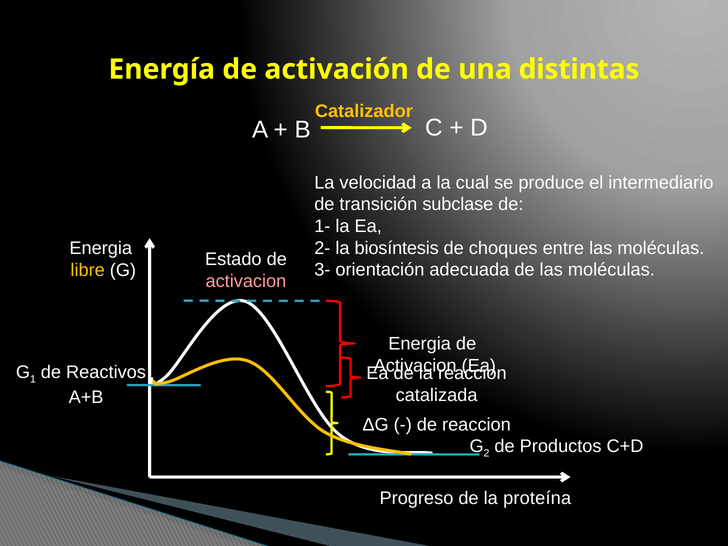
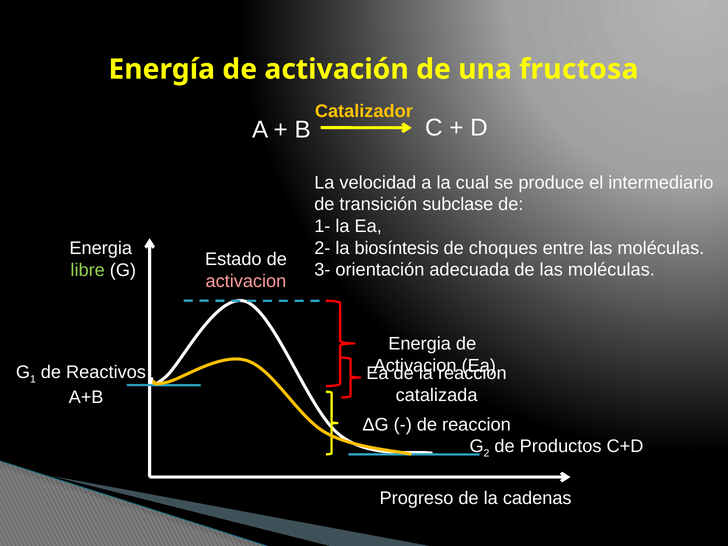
distintas: distintas -> fructosa
libre colour: yellow -> light green
proteína: proteína -> cadenas
